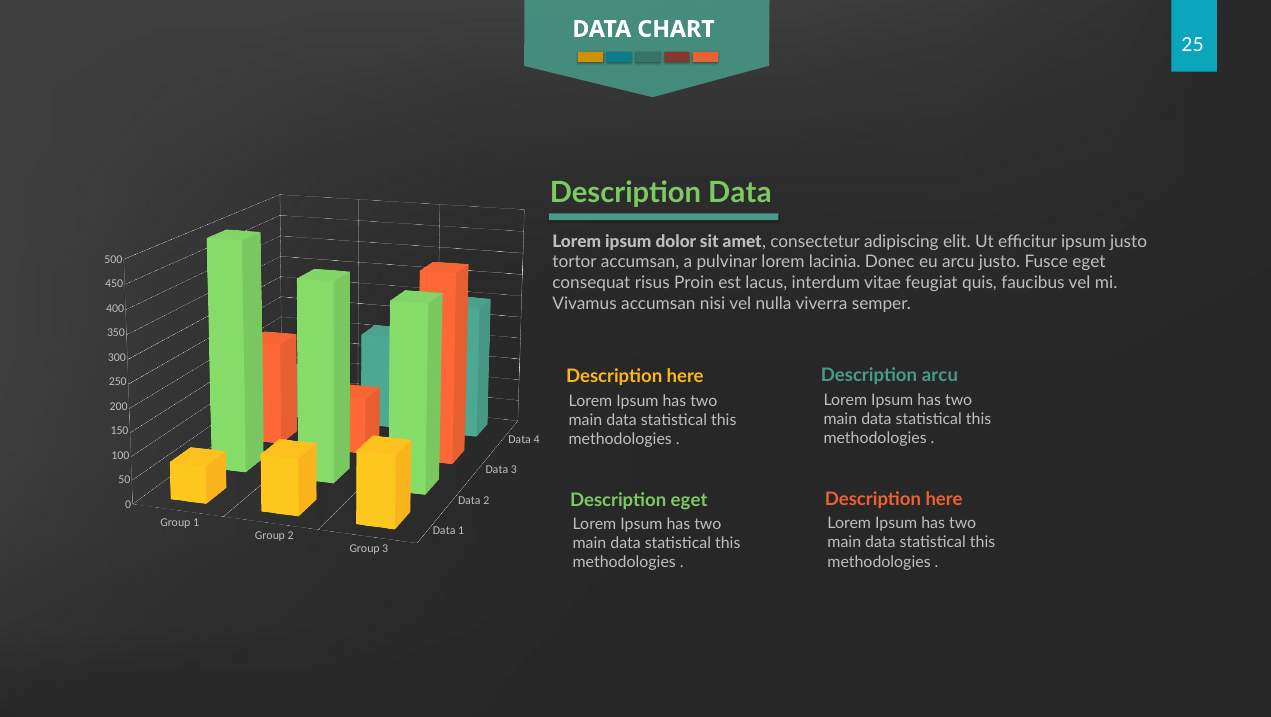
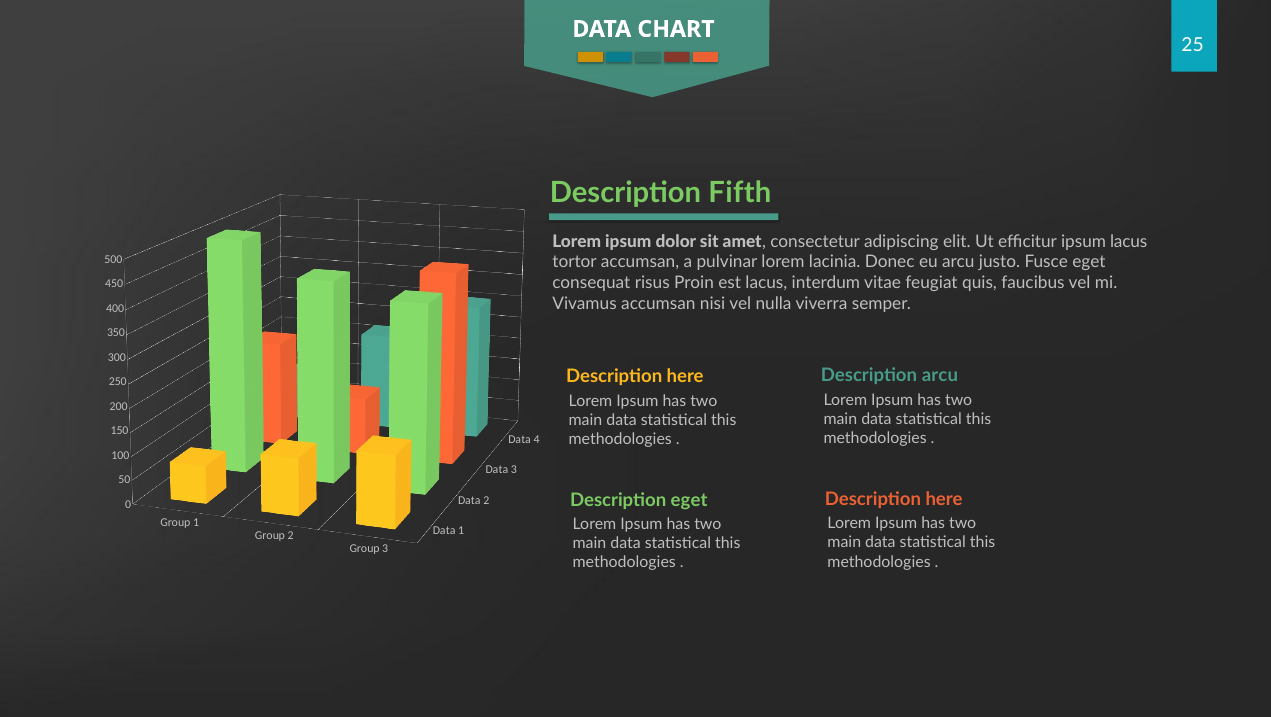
Description Data: Data -> Fifth
ipsum justo: justo -> lacus
